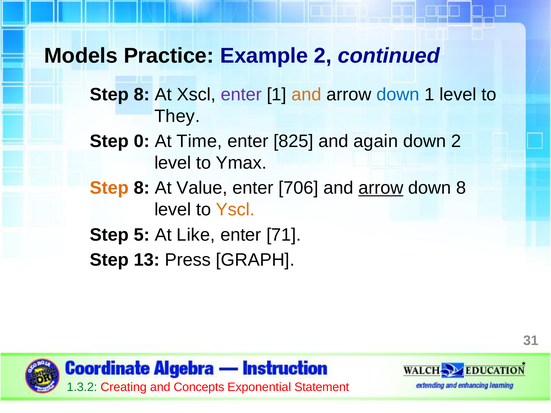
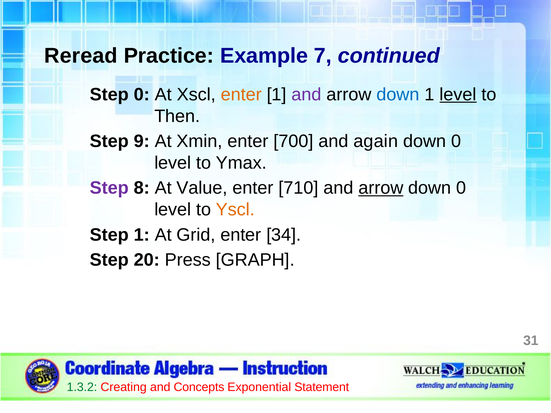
Models: Models -> Reread
Example 2: 2 -> 7
8 at (142, 95): 8 -> 0
enter at (241, 95) colour: purple -> orange
and at (307, 95) colour: orange -> purple
level at (458, 95) underline: none -> present
They: They -> Then
0: 0 -> 9
Time: Time -> Xmin
825: 825 -> 700
2 at (456, 141): 2 -> 0
Step at (109, 188) colour: orange -> purple
706: 706 -> 710
8 at (461, 188): 8 -> 0
Step 5: 5 -> 1
Like: Like -> Grid
71: 71 -> 34
13: 13 -> 20
